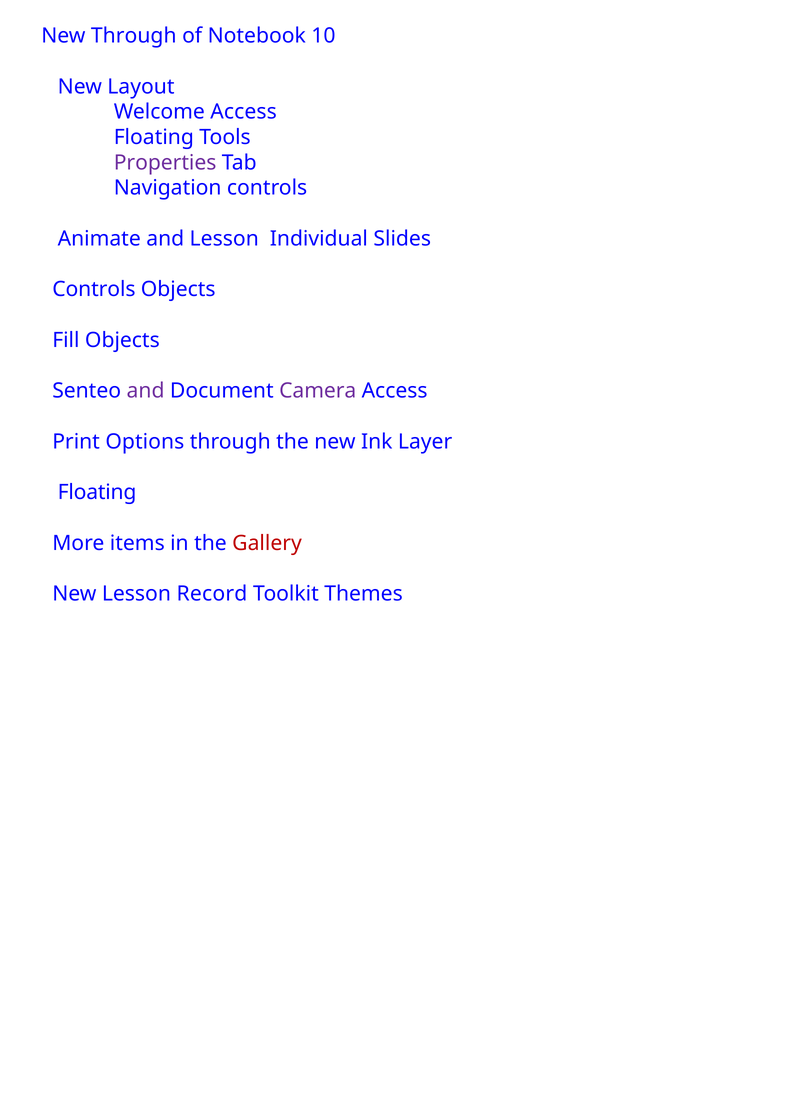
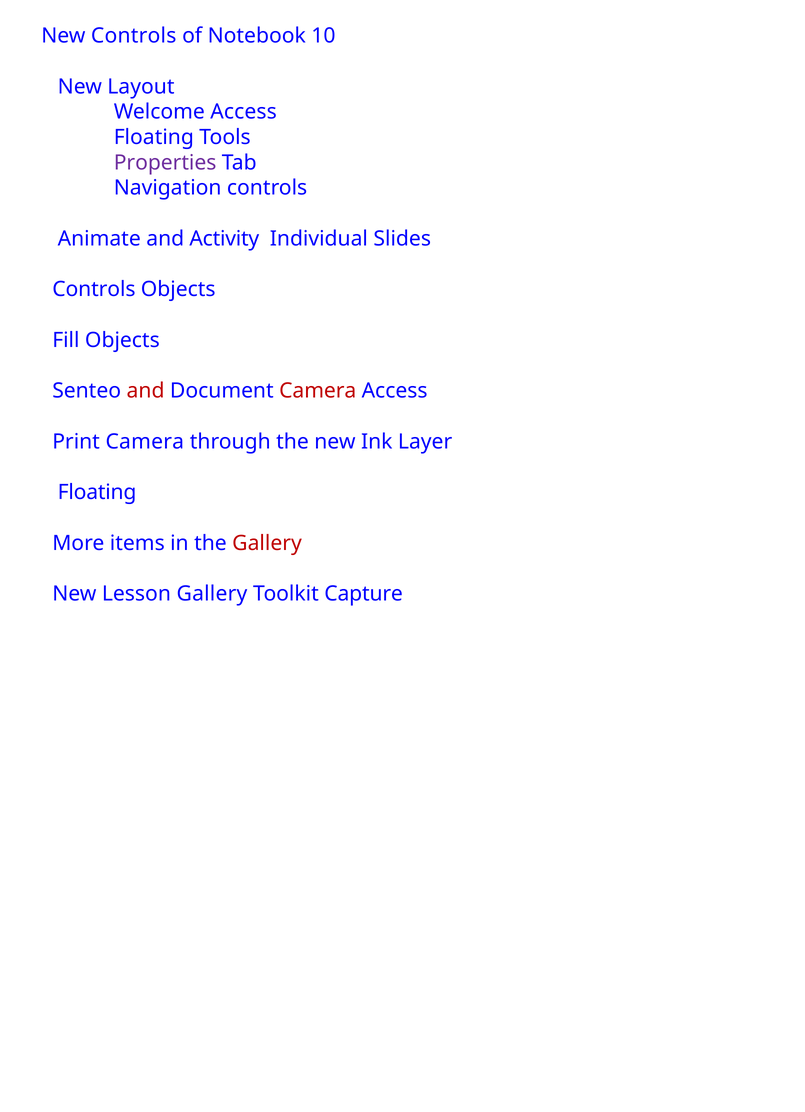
New Through: Through -> Controls
and Lesson: Lesson -> Activity
and at (146, 391) colour: purple -> red
Camera at (318, 391) colour: purple -> red
Print Options: Options -> Camera
Lesson Record: Record -> Gallery
Themes: Themes -> Capture
